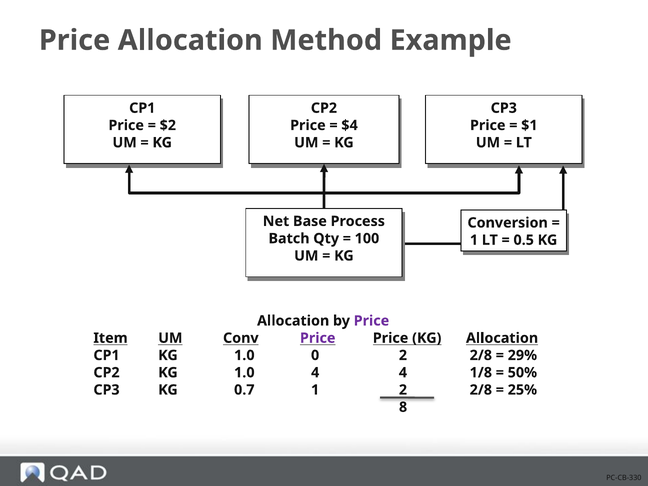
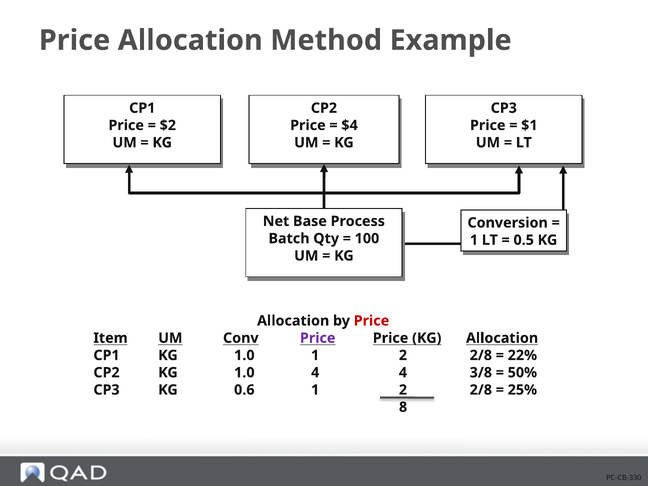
Price at (371, 321) colour: purple -> red
1.0 0: 0 -> 1
29%: 29% -> 22%
1/8: 1/8 -> 3/8
0.7: 0.7 -> 0.6
